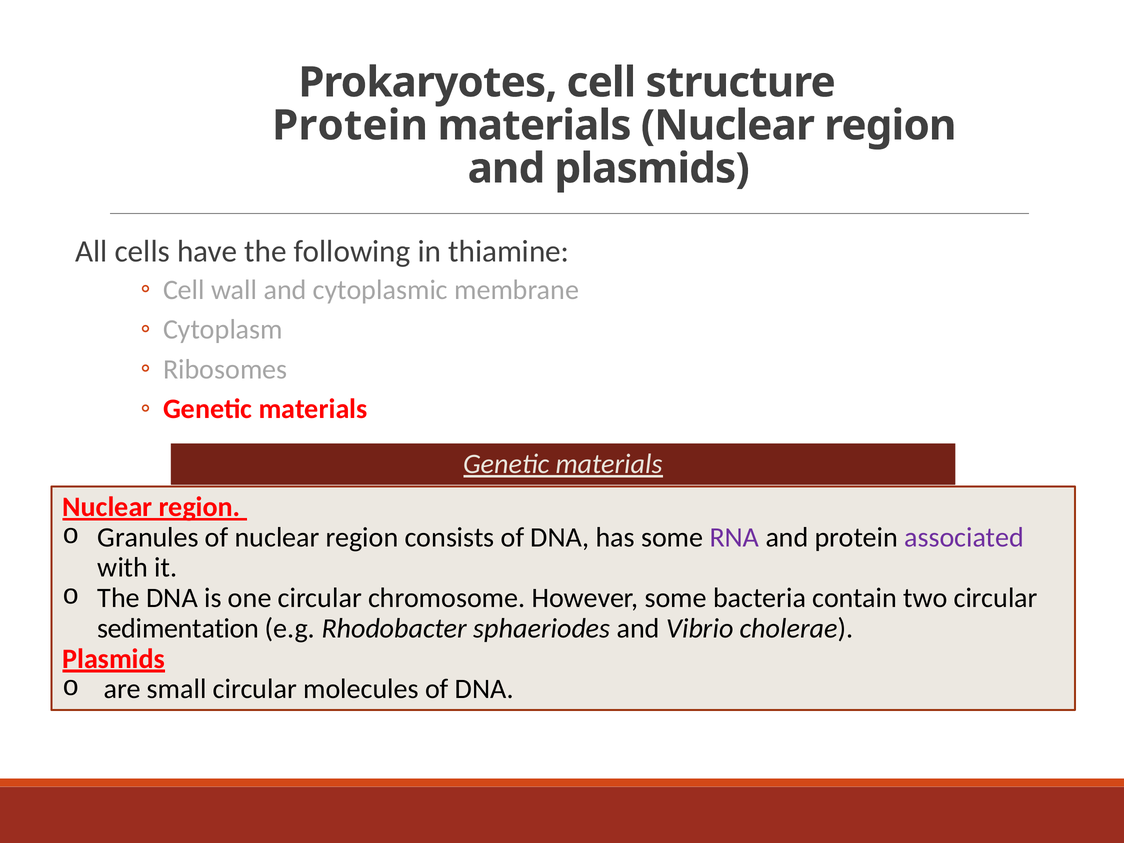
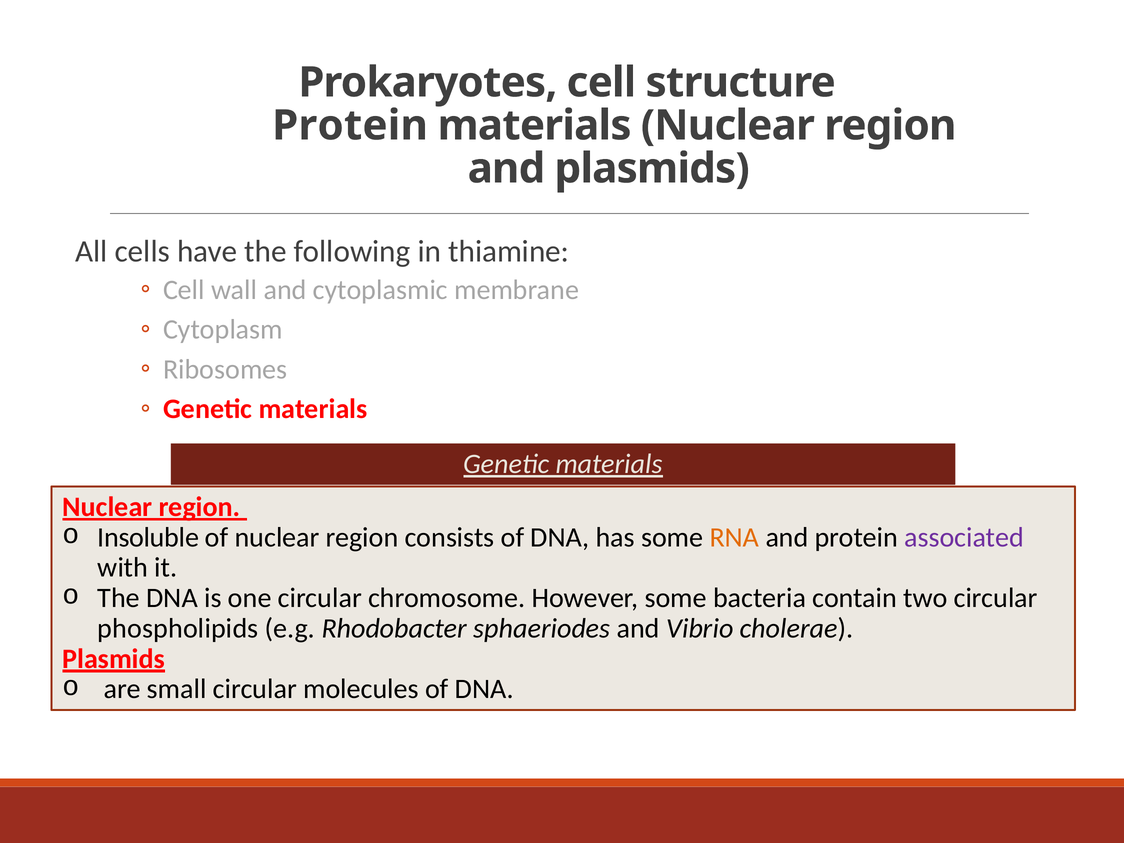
Granules: Granules -> Insoluble
RNA colour: purple -> orange
sedimentation: sedimentation -> phospholipids
